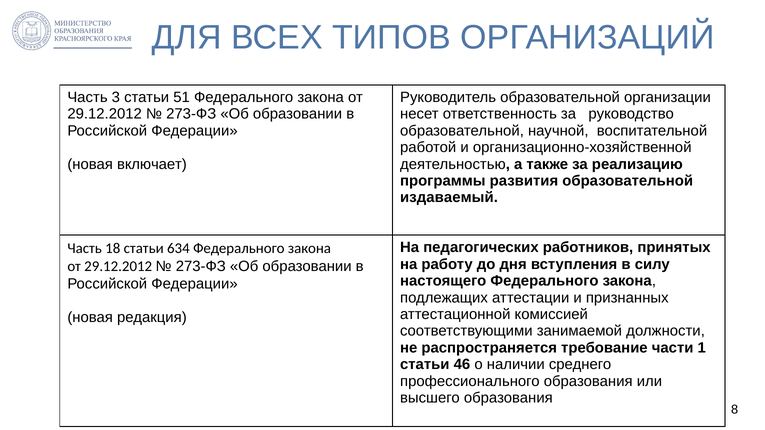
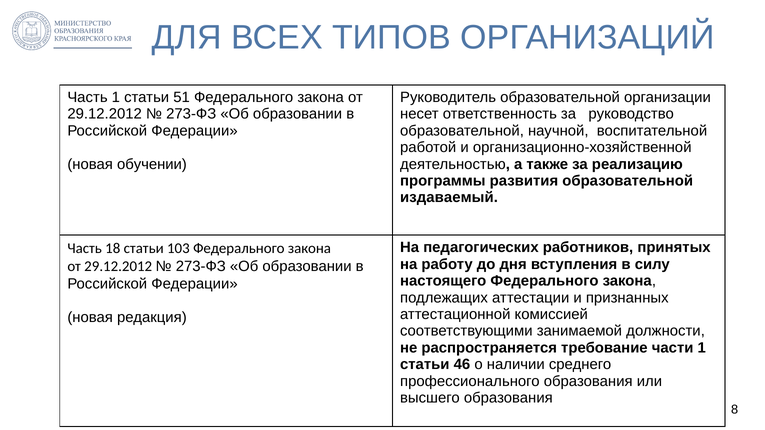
Часть 3: 3 -> 1
включает: включает -> обучении
634: 634 -> 103
